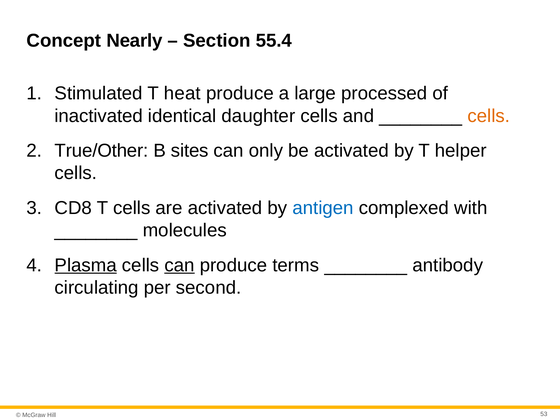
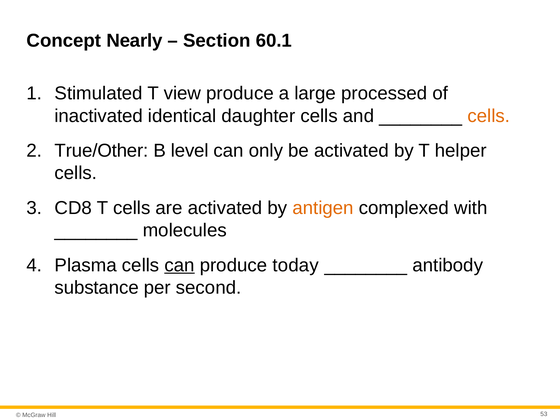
55.4: 55.4 -> 60.1
heat: heat -> view
sites: sites -> level
antigen colour: blue -> orange
Plasma underline: present -> none
terms: terms -> today
circulating: circulating -> substance
